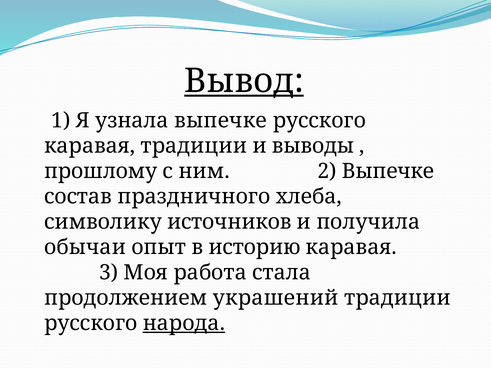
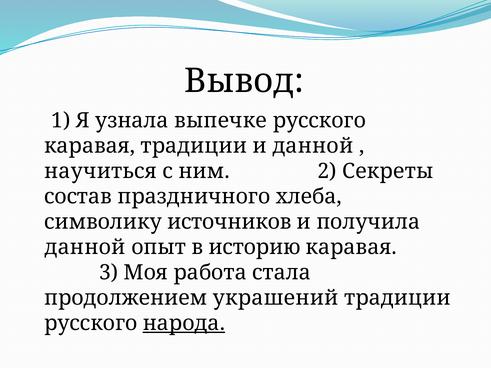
Вывод underline: present -> none
и выводы: выводы -> данной
прошлому: прошлому -> научиться
2 Выпечке: Выпечке -> Секреты
обычаи at (85, 247): обычаи -> данной
